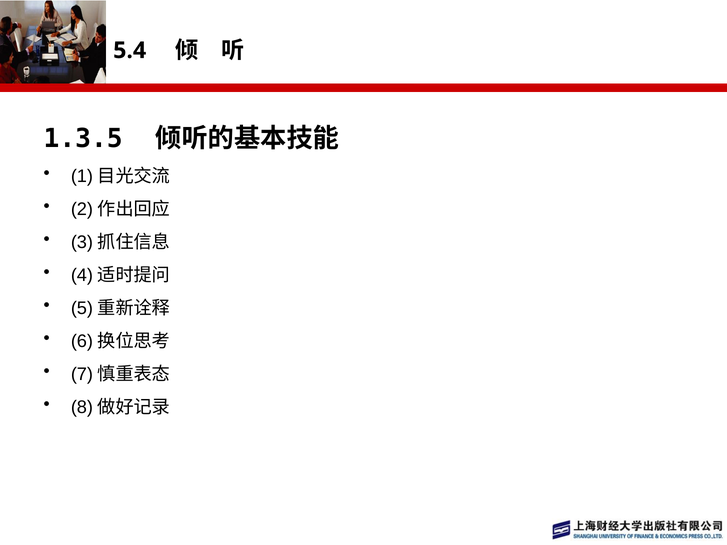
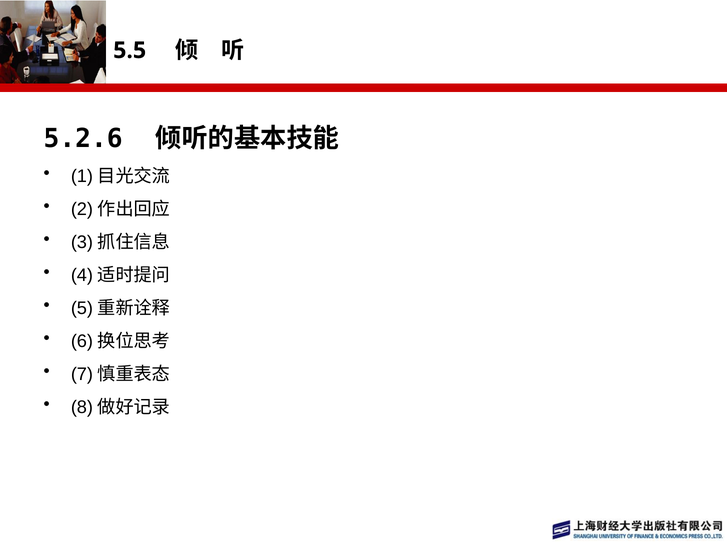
5.4: 5.4 -> 5.5
1.3.5: 1.3.5 -> 5.2.6
